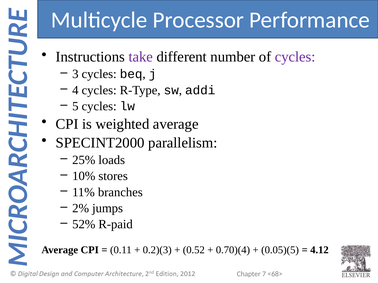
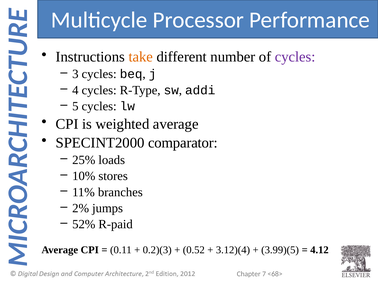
take colour: purple -> orange
parallelism: parallelism -> comparator
0.70)(4: 0.70)(4 -> 3.12)(4
0.05)(5: 0.05)(5 -> 3.99)(5
